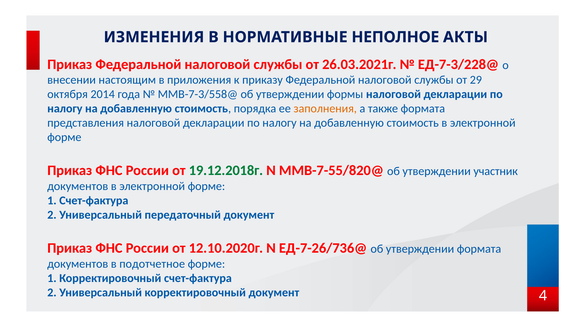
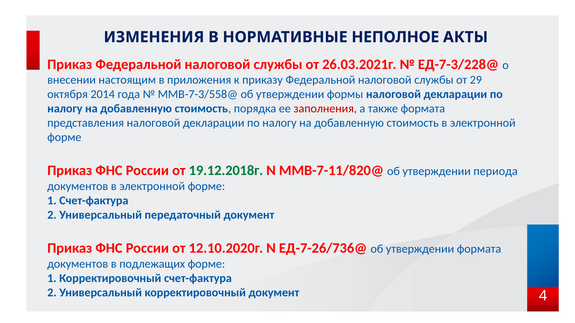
заполнения colour: orange -> red
ММВ-7-55/820@: ММВ-7-55/820@ -> ММВ-7-11/820@
участник: участник -> периода
подотчетное: подотчетное -> подлежащих
